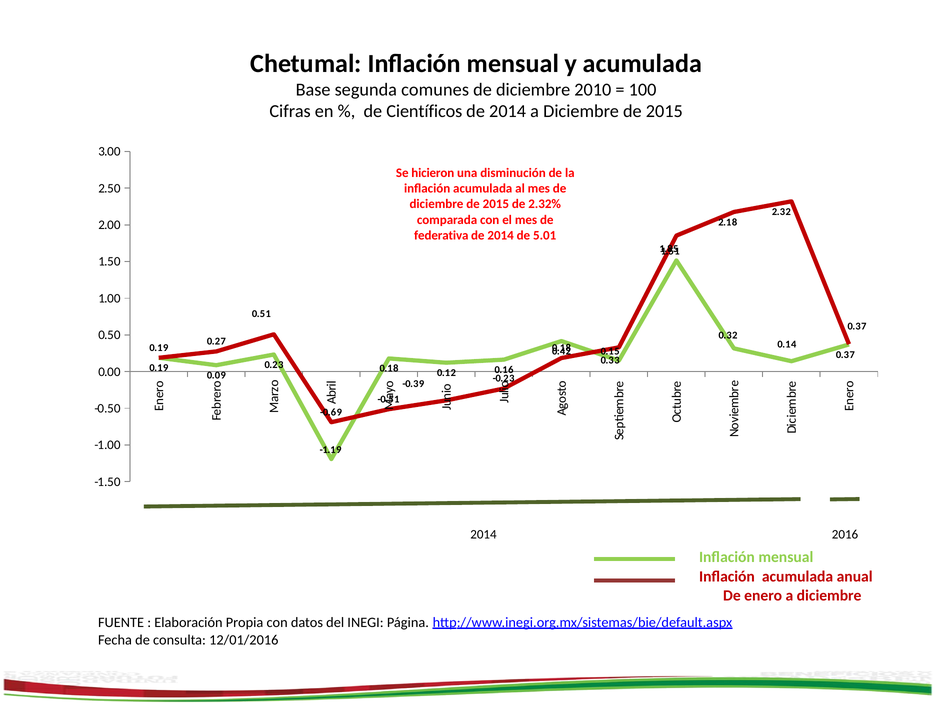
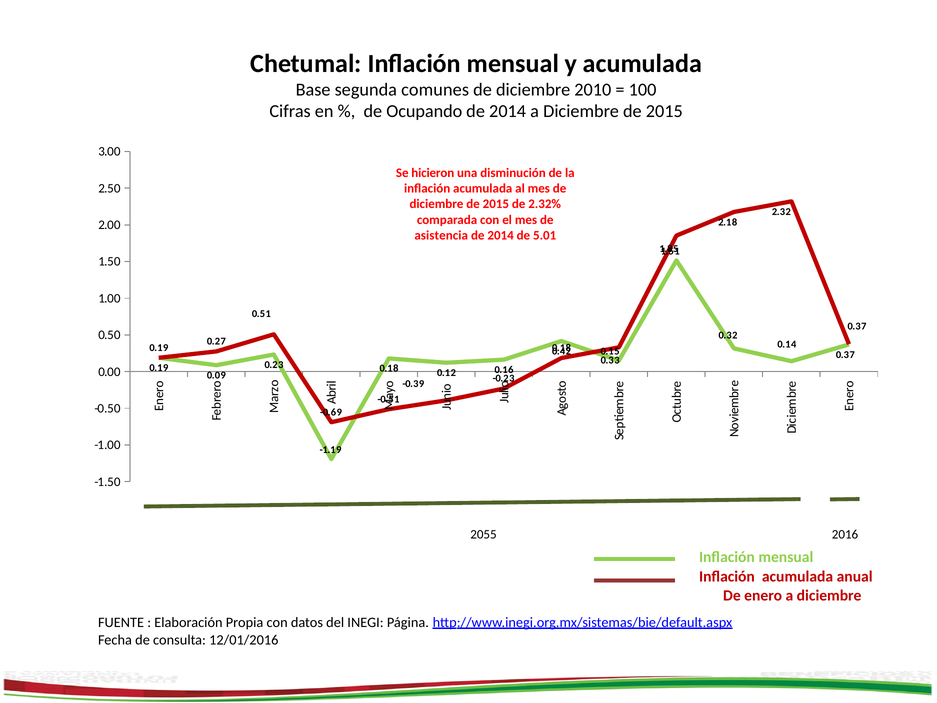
Científicos: Científicos -> Ocupando
federativa: federativa -> asistencia
2014 at (483, 534): 2014 -> 2055
